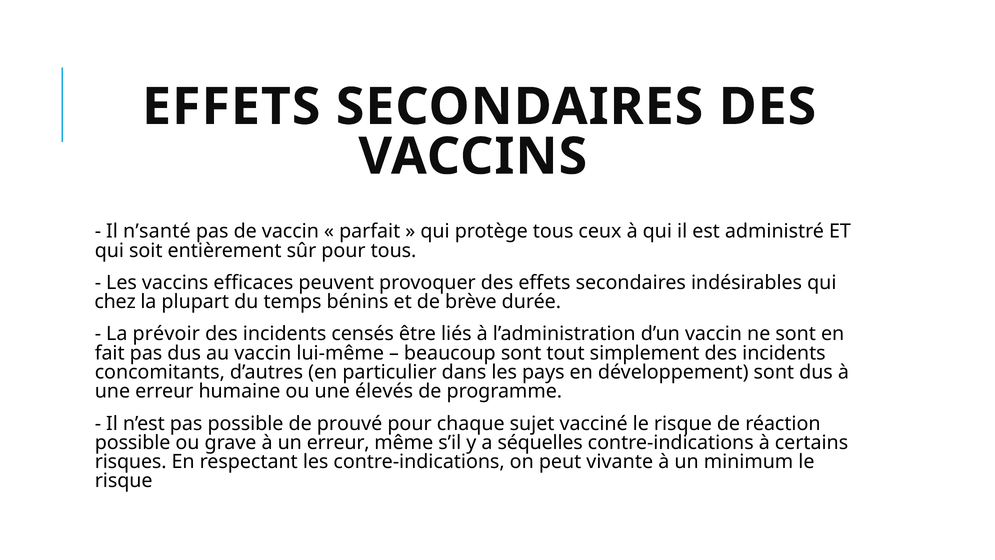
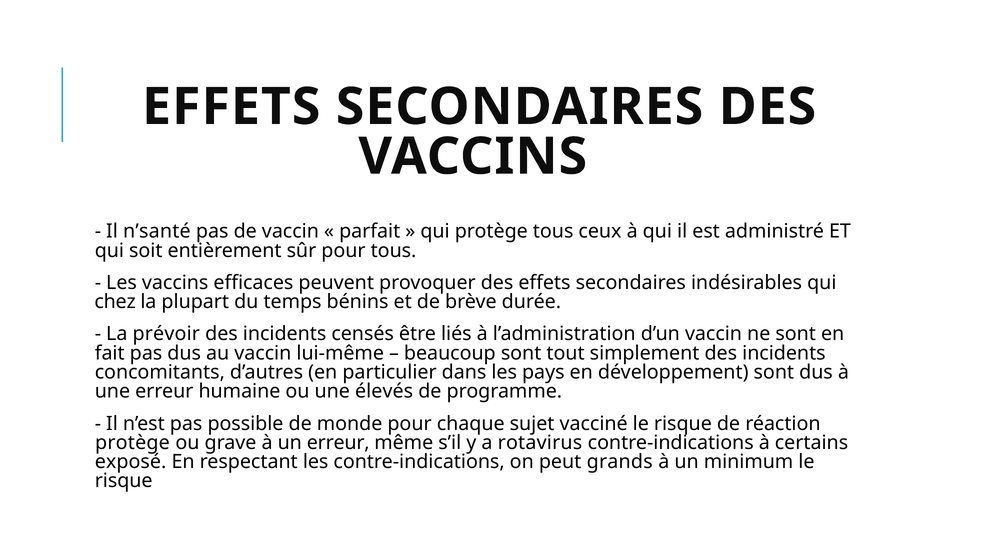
prouvé: prouvé -> monde
possible at (133, 442): possible -> protège
séquelles: séquelles -> rotavirus
risques: risques -> exposé
vivante: vivante -> grands
